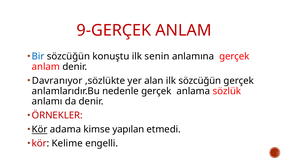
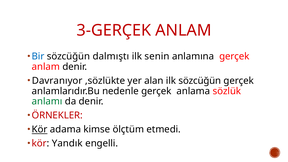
9-GERÇEK: 9-GERÇEK -> 3-GERÇEK
konuştu: konuştu -> dalmıştı
anlamı colour: black -> green
yapılan: yapılan -> ölçtüm
Kelime: Kelime -> Yandık
